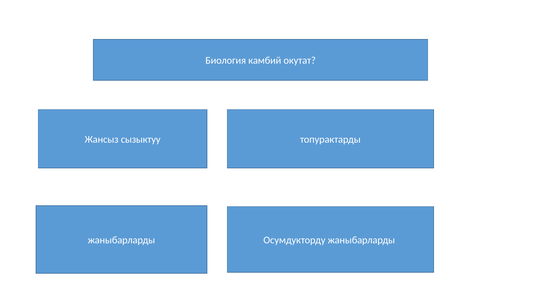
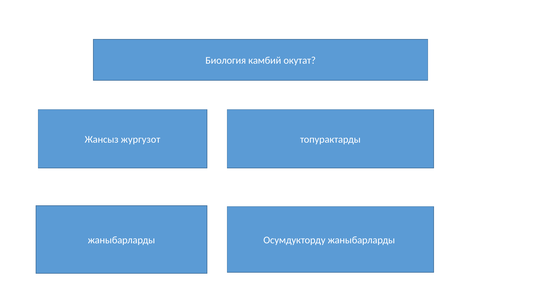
сызыктуу: сызыктуу -> жургузот
